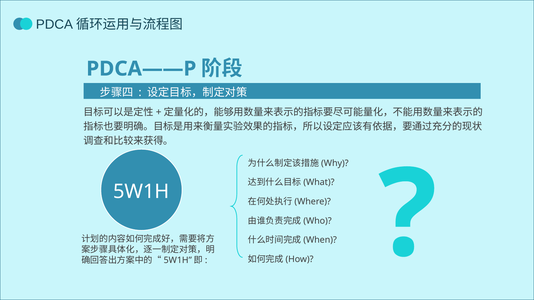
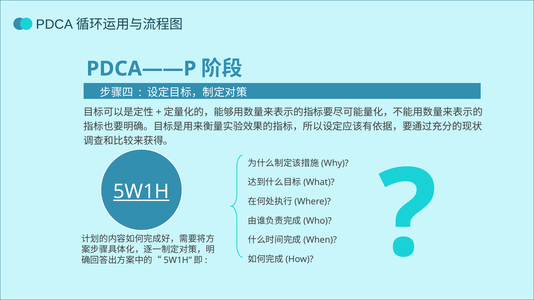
5W1H underline: none -> present
